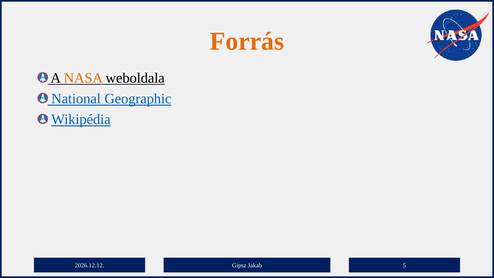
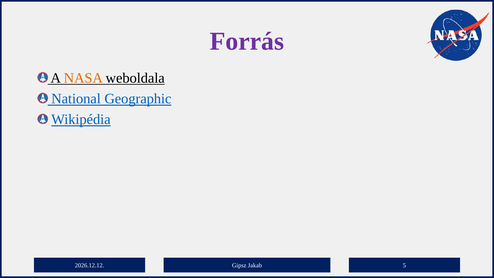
Forrás colour: orange -> purple
